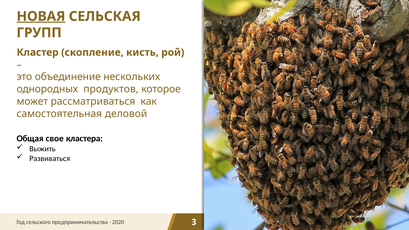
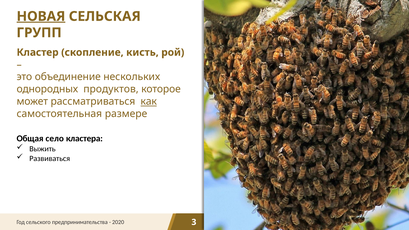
как underline: none -> present
деловой: деловой -> размере
свое: свое -> село
